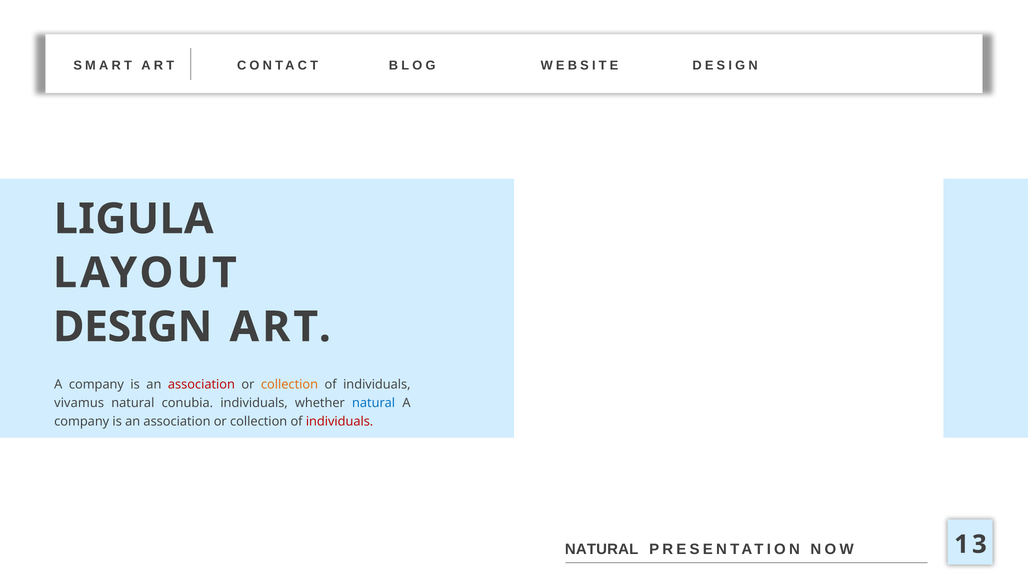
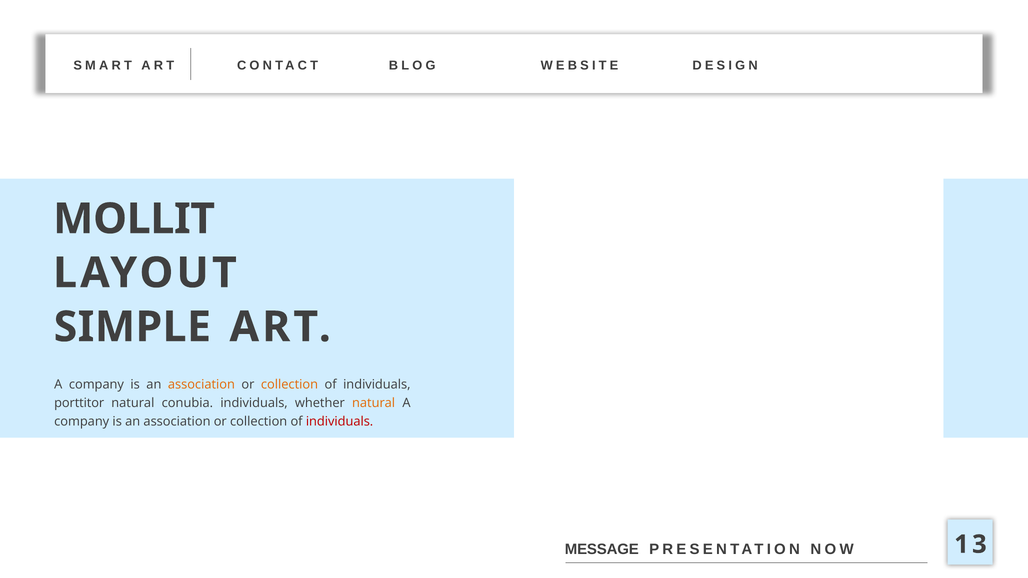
LIGULA: LIGULA -> MOLLIT
DESIGN: DESIGN -> SIMPLE
association at (201, 385) colour: red -> orange
vivamus: vivamus -> porttitor
natural at (374, 403) colour: blue -> orange
NATURAL at (602, 550): NATURAL -> MESSAGE
